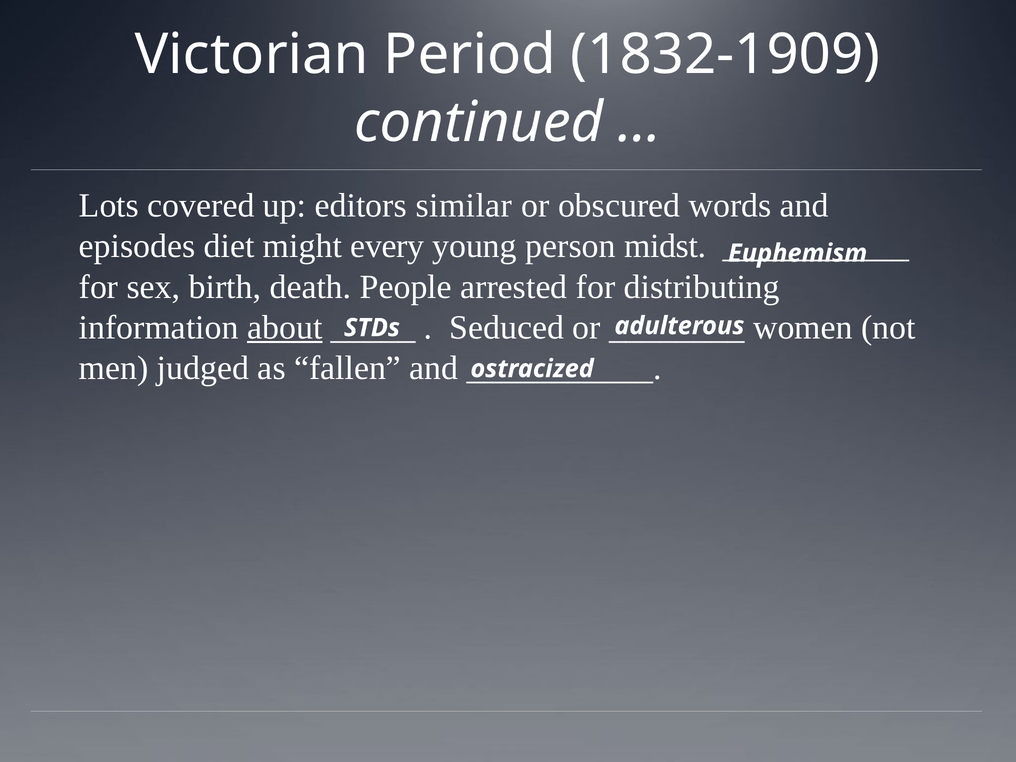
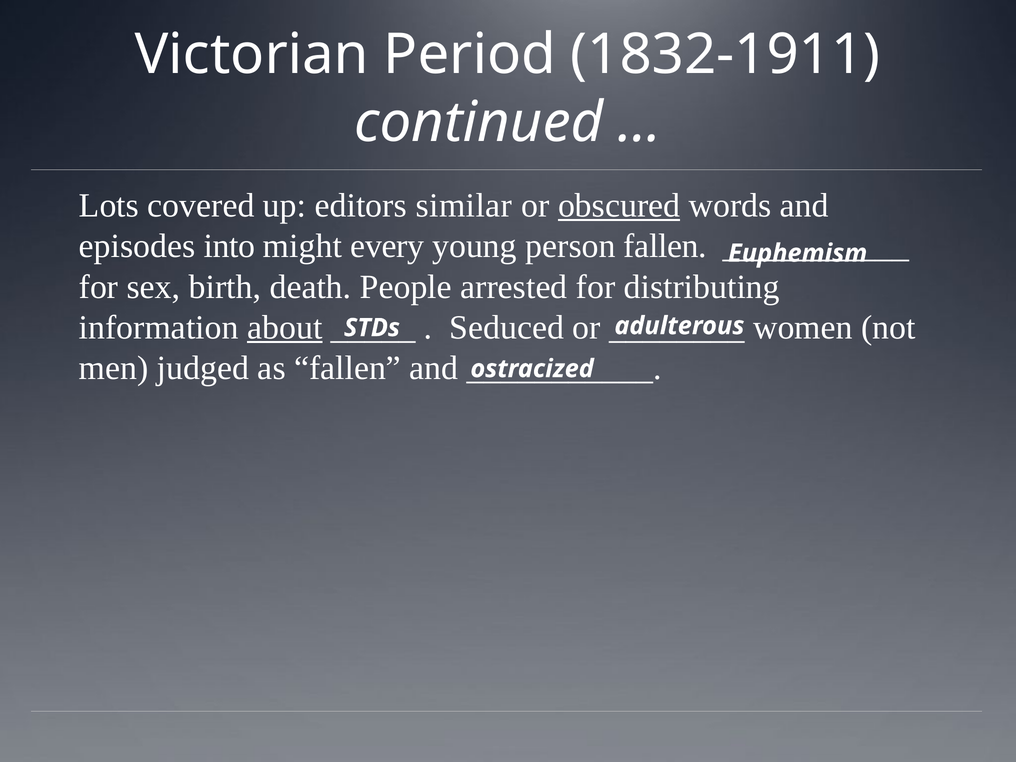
1832-1909: 1832-1909 -> 1832-1911
obscured underline: none -> present
diet: diet -> into
person midst: midst -> fallen
